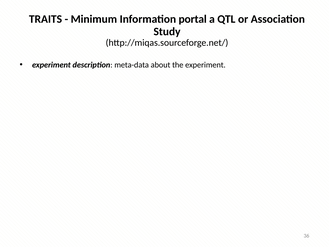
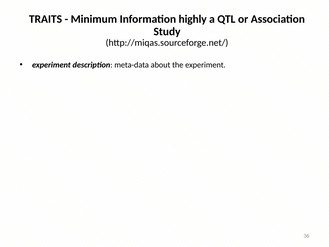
portal: portal -> highly
